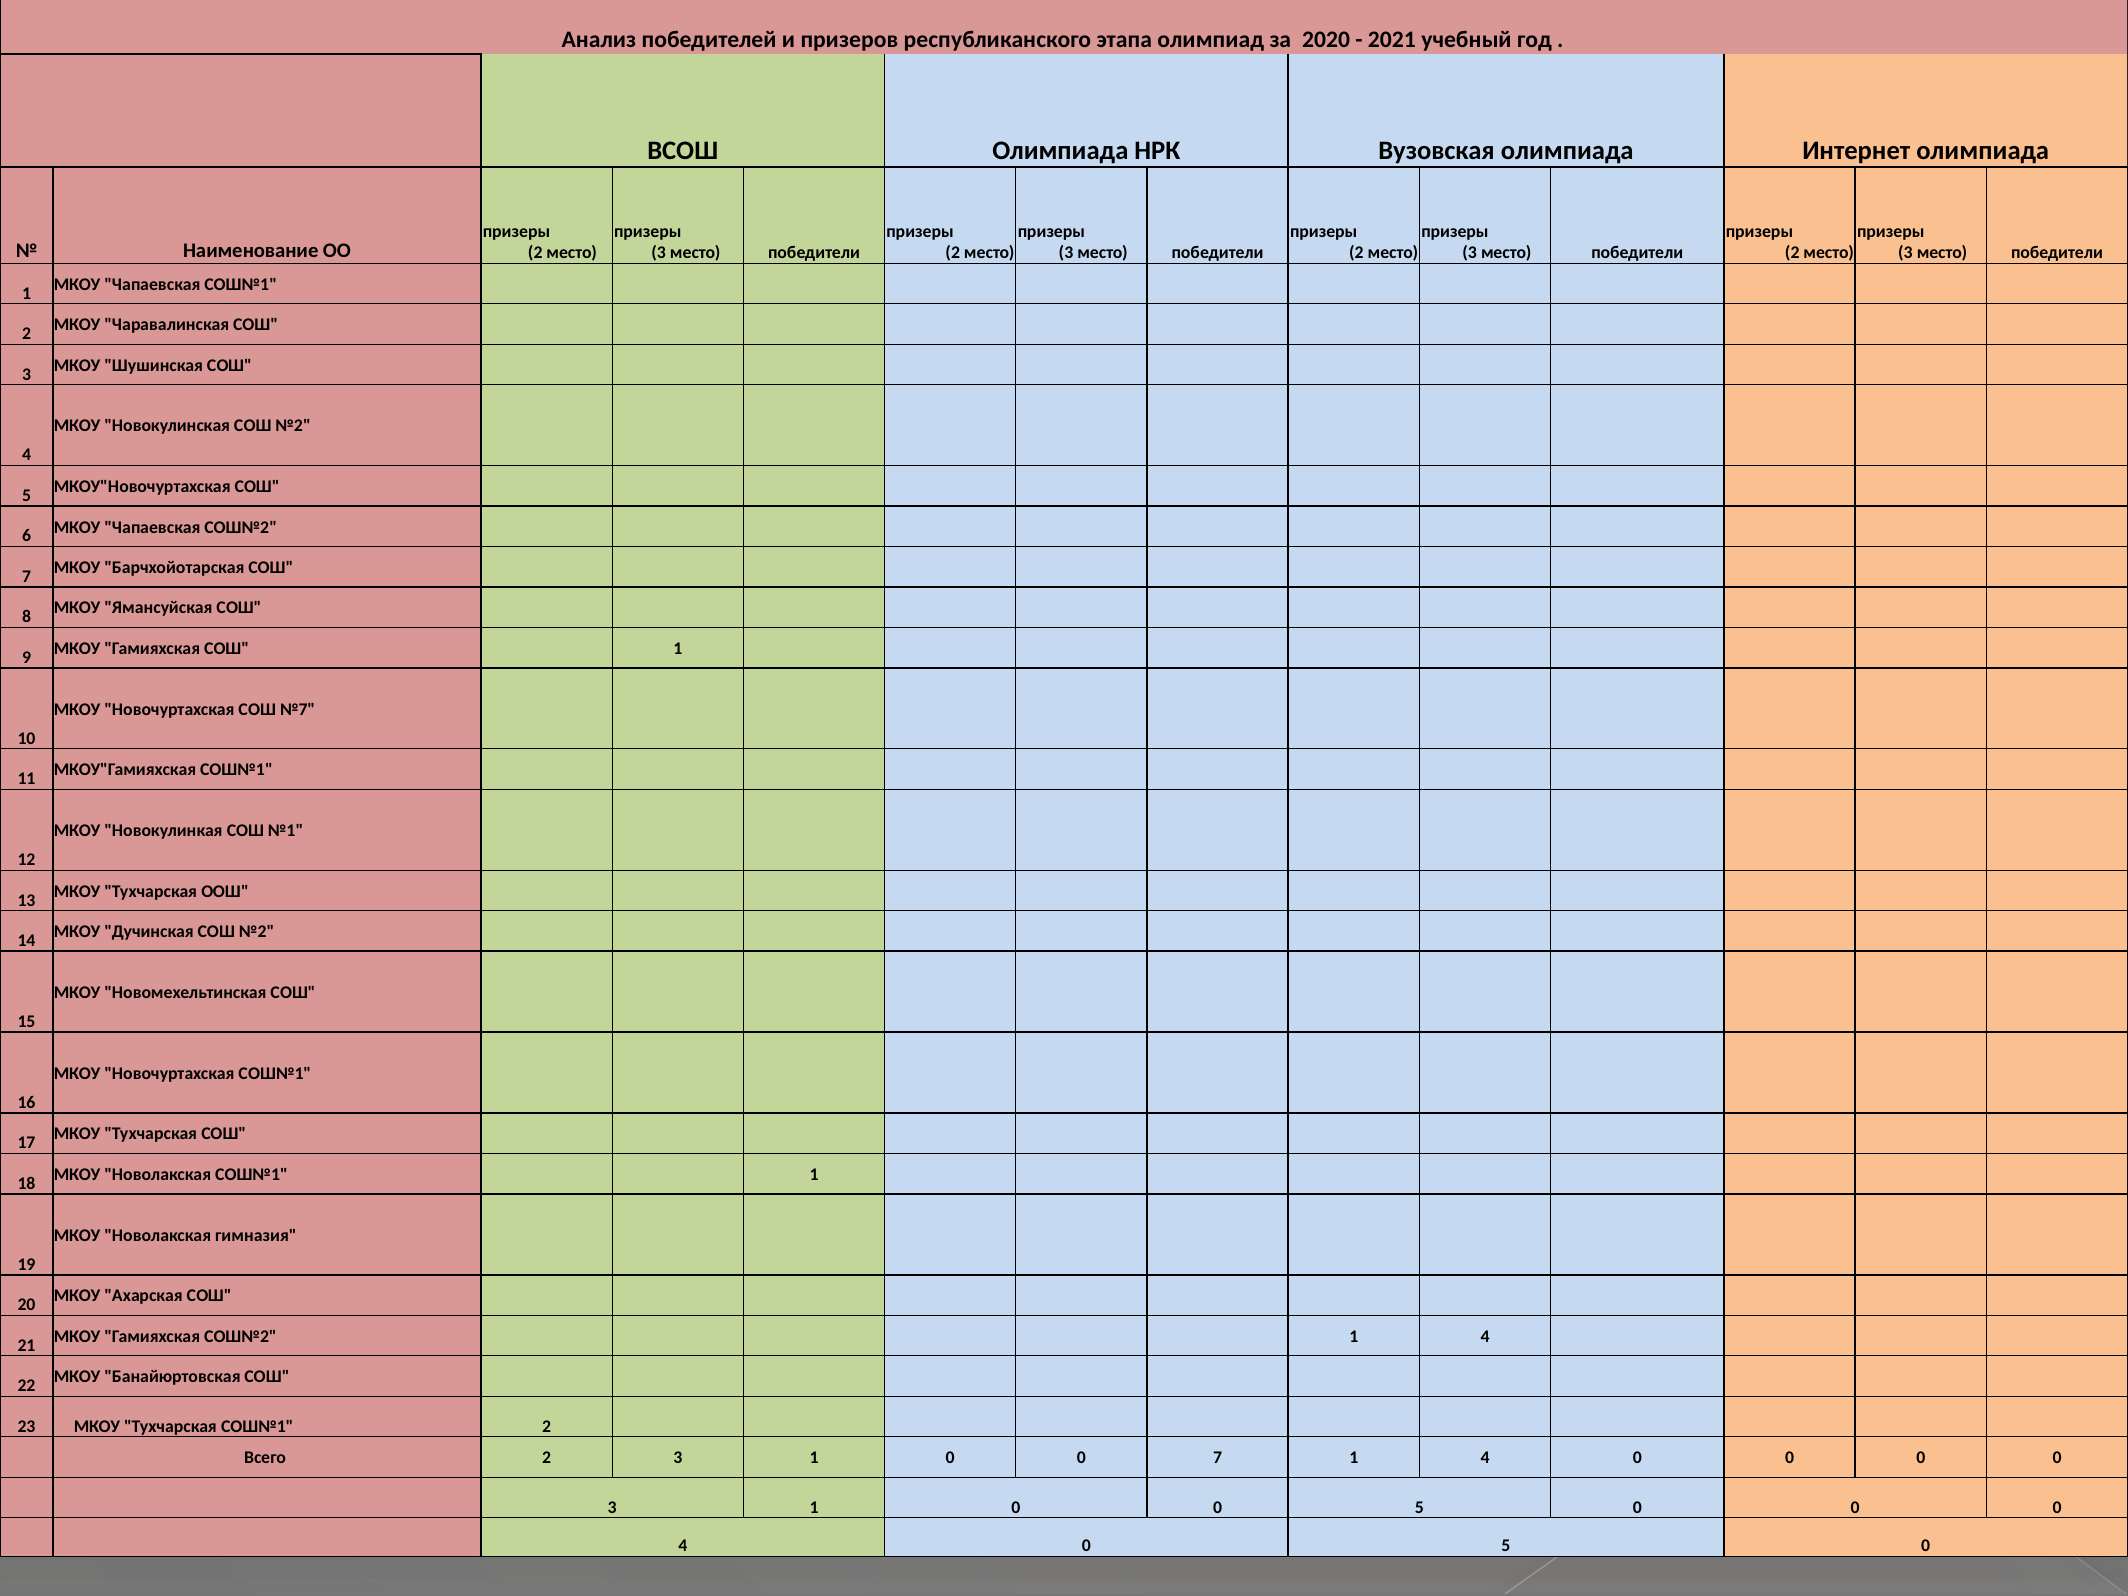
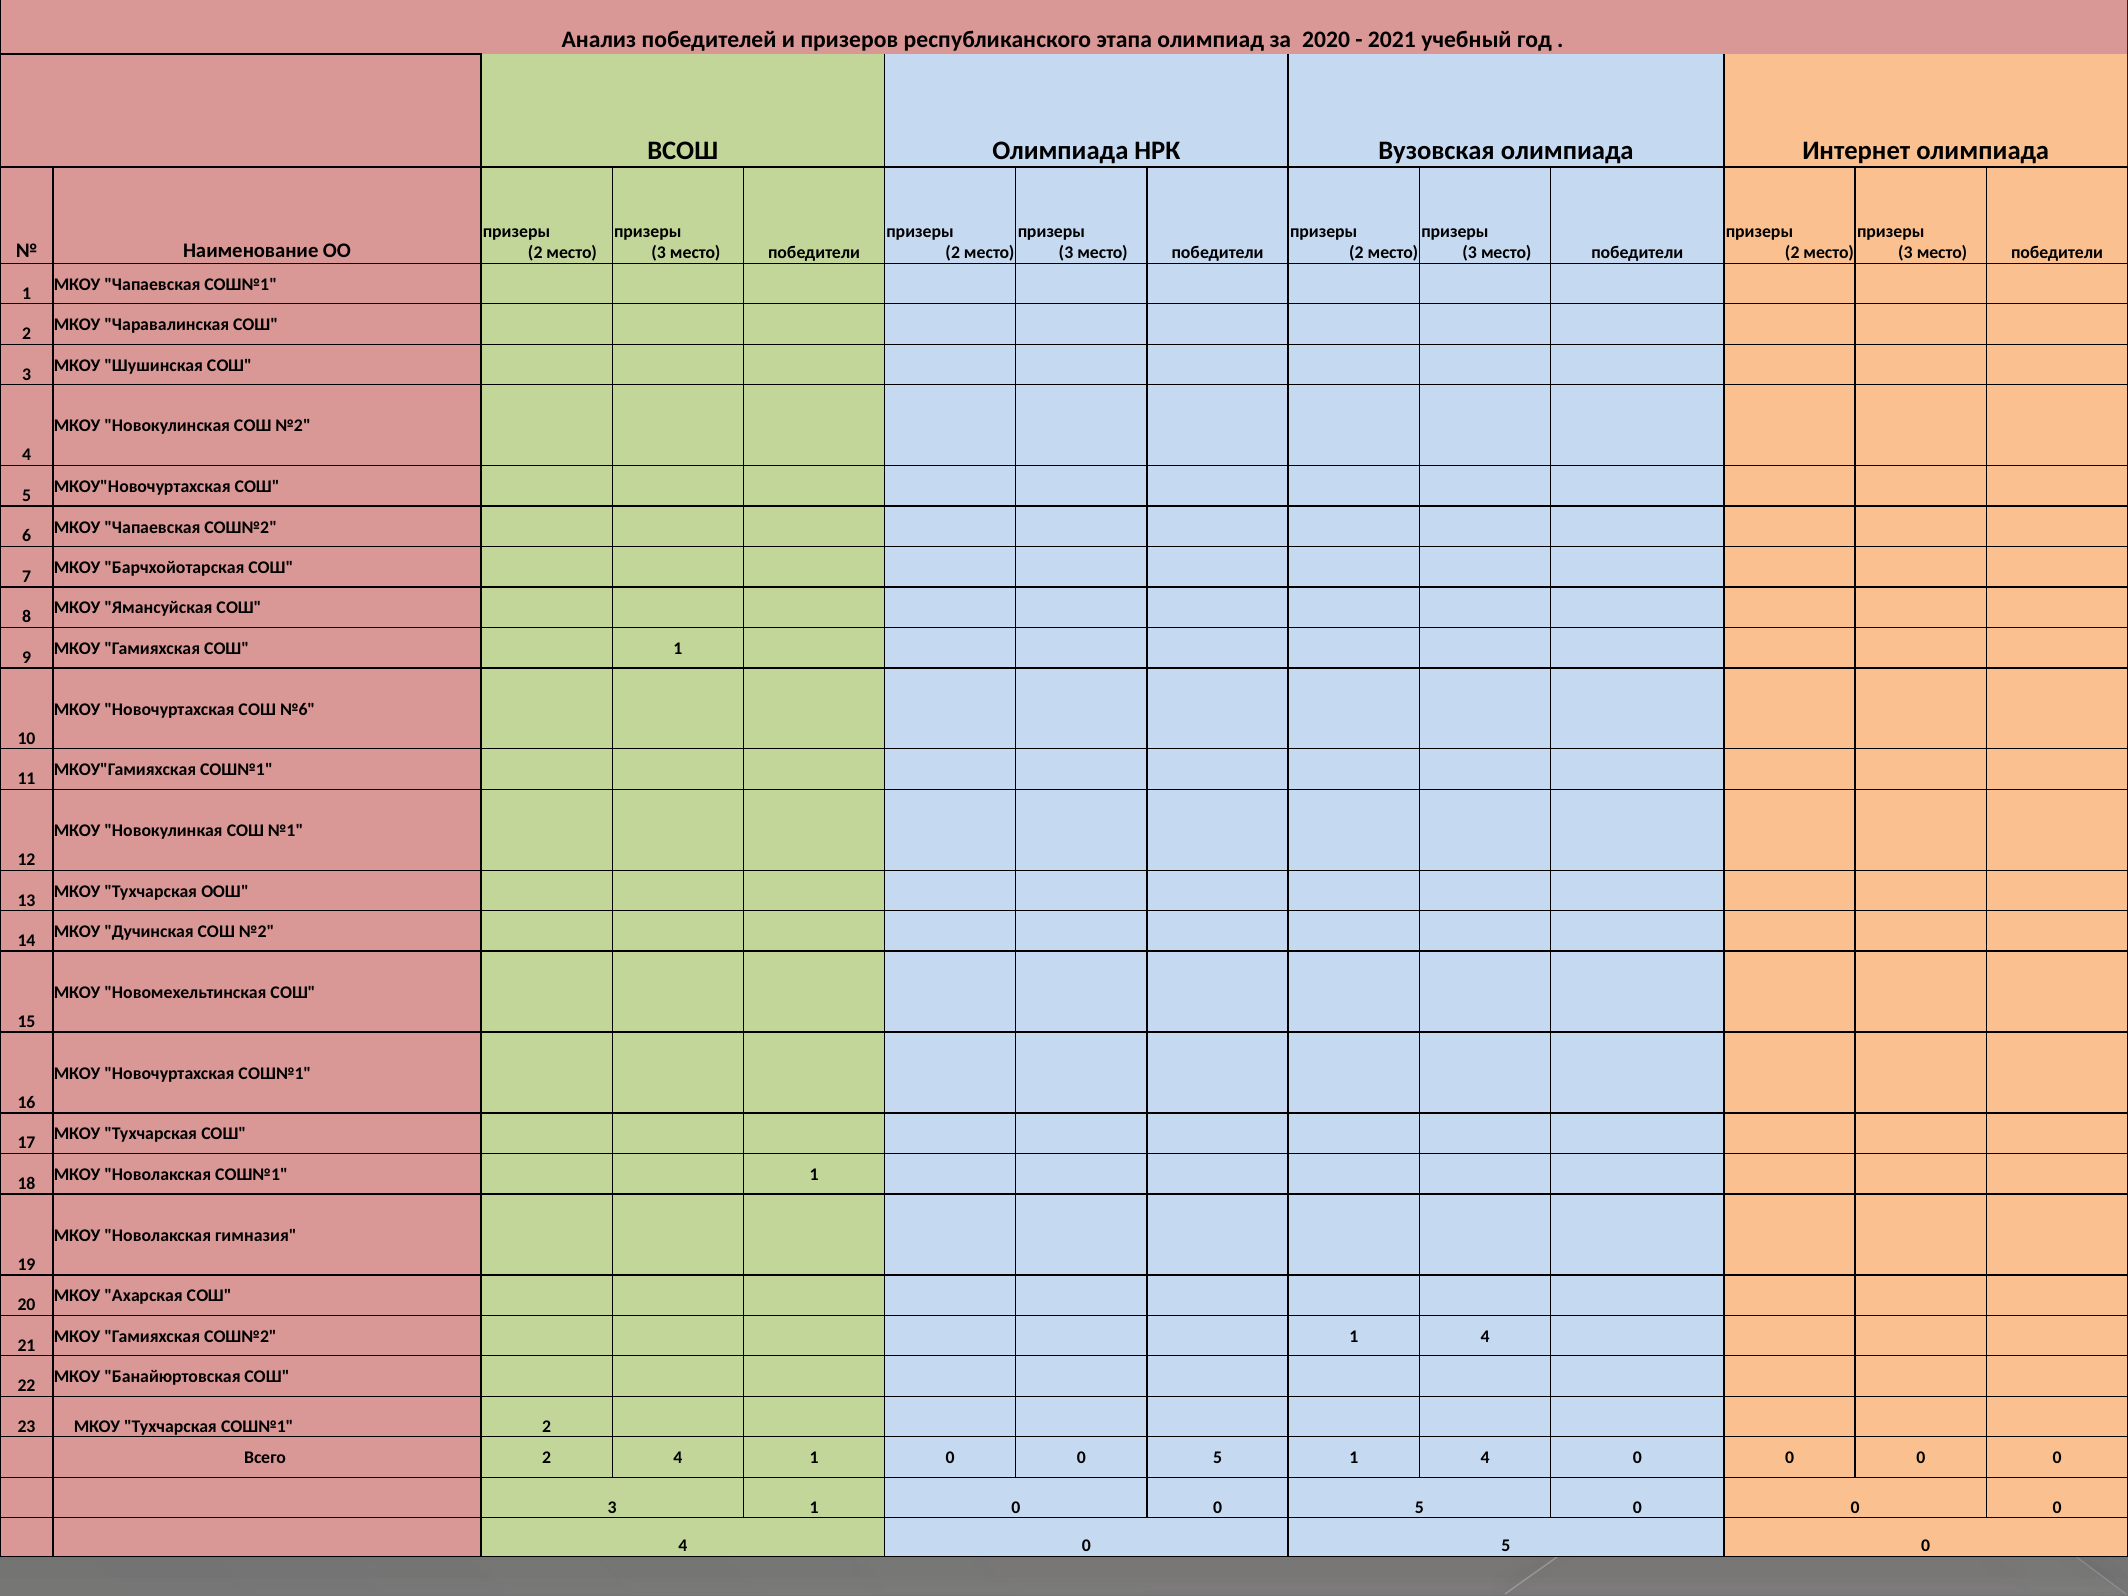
№7: №7 -> №6
2 3: 3 -> 4
7 at (1218, 1458): 7 -> 5
